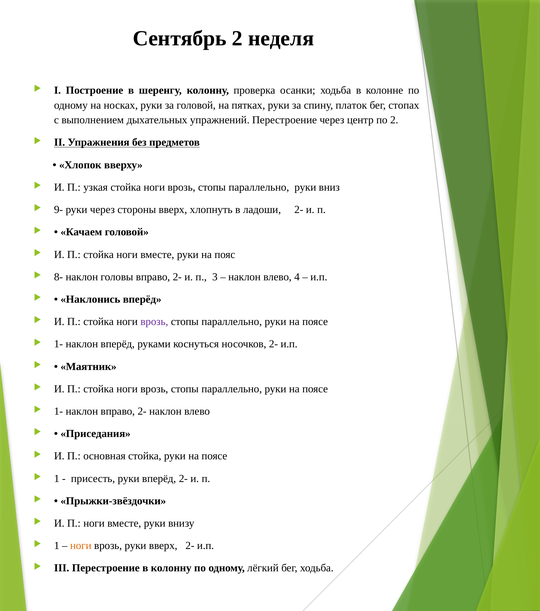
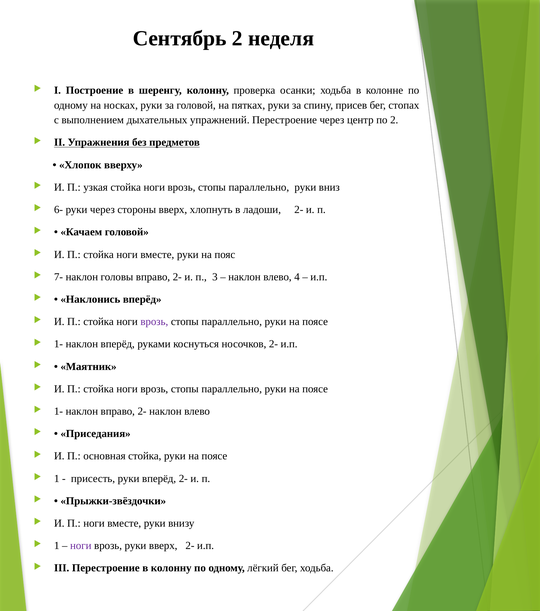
платок: платок -> присев
9-: 9- -> 6-
8-: 8- -> 7-
ноги at (81, 546) colour: orange -> purple
